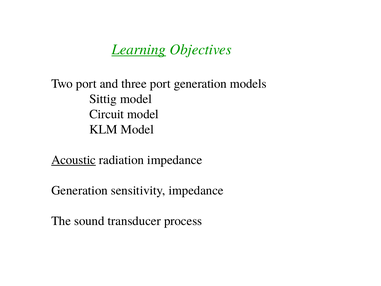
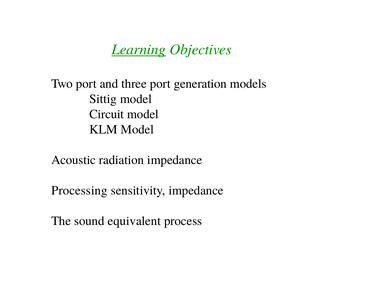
Acoustic underline: present -> none
Generation at (79, 190): Generation -> Processing
transducer: transducer -> equivalent
